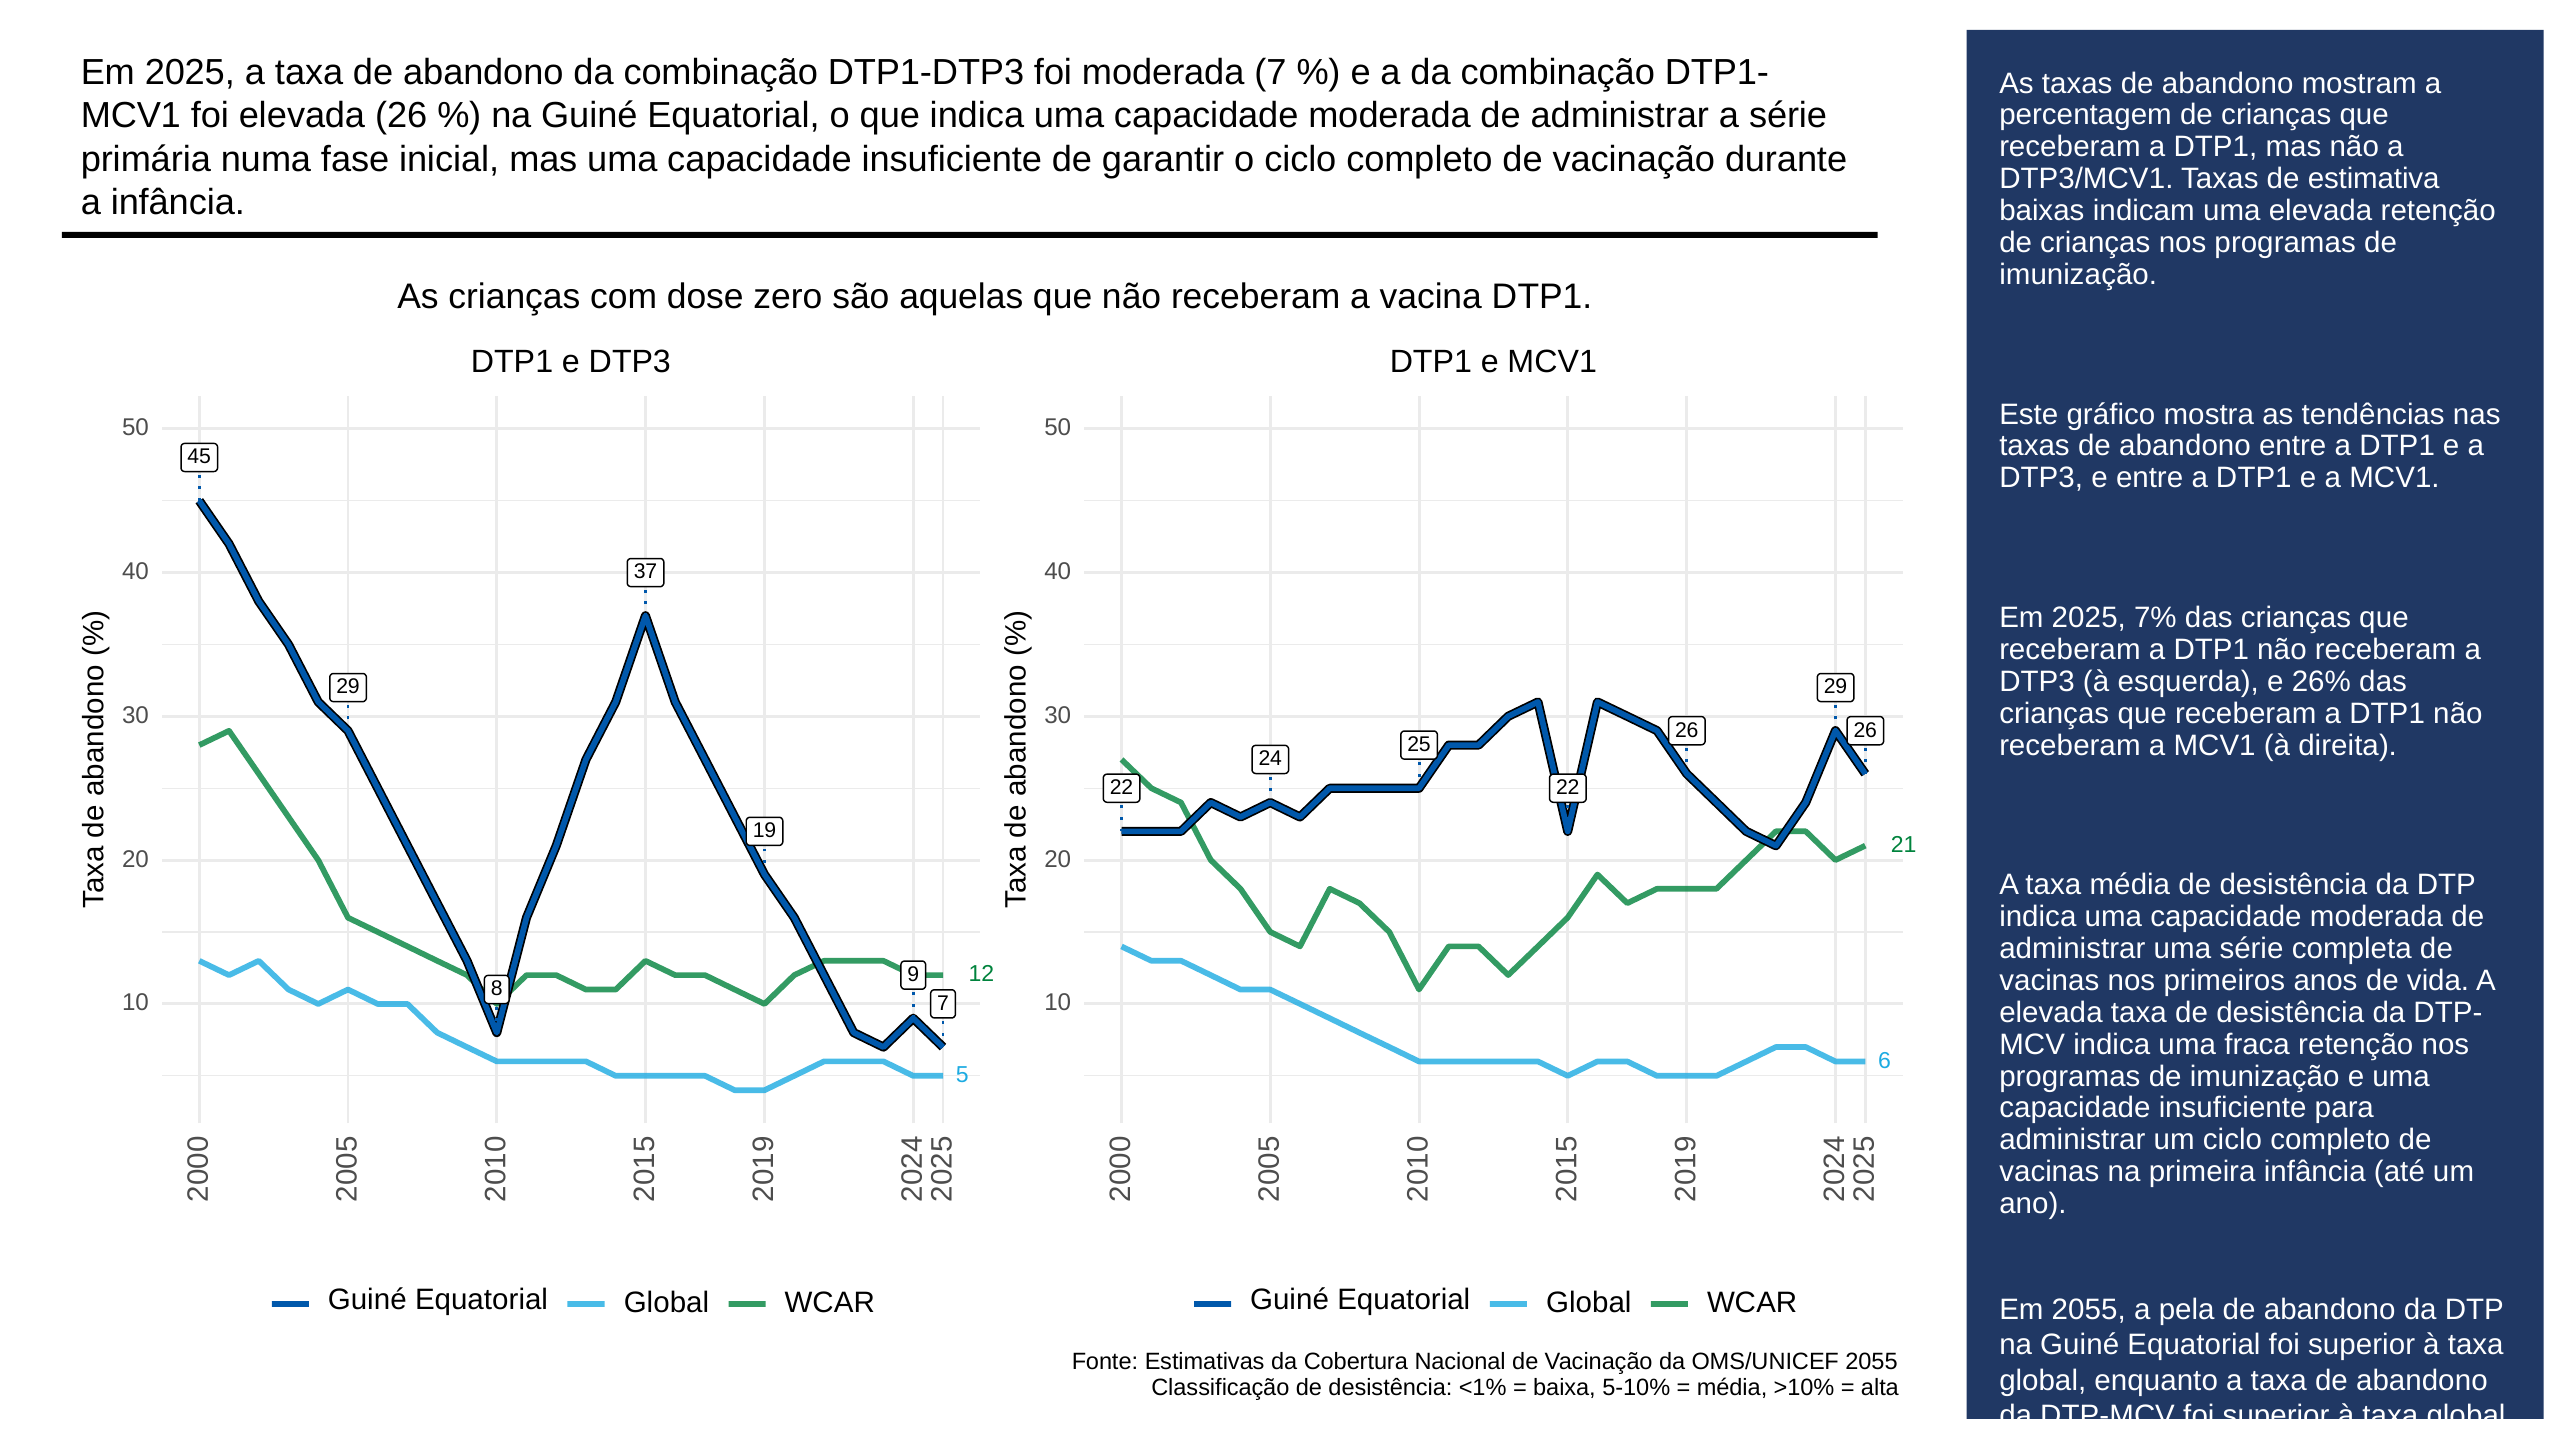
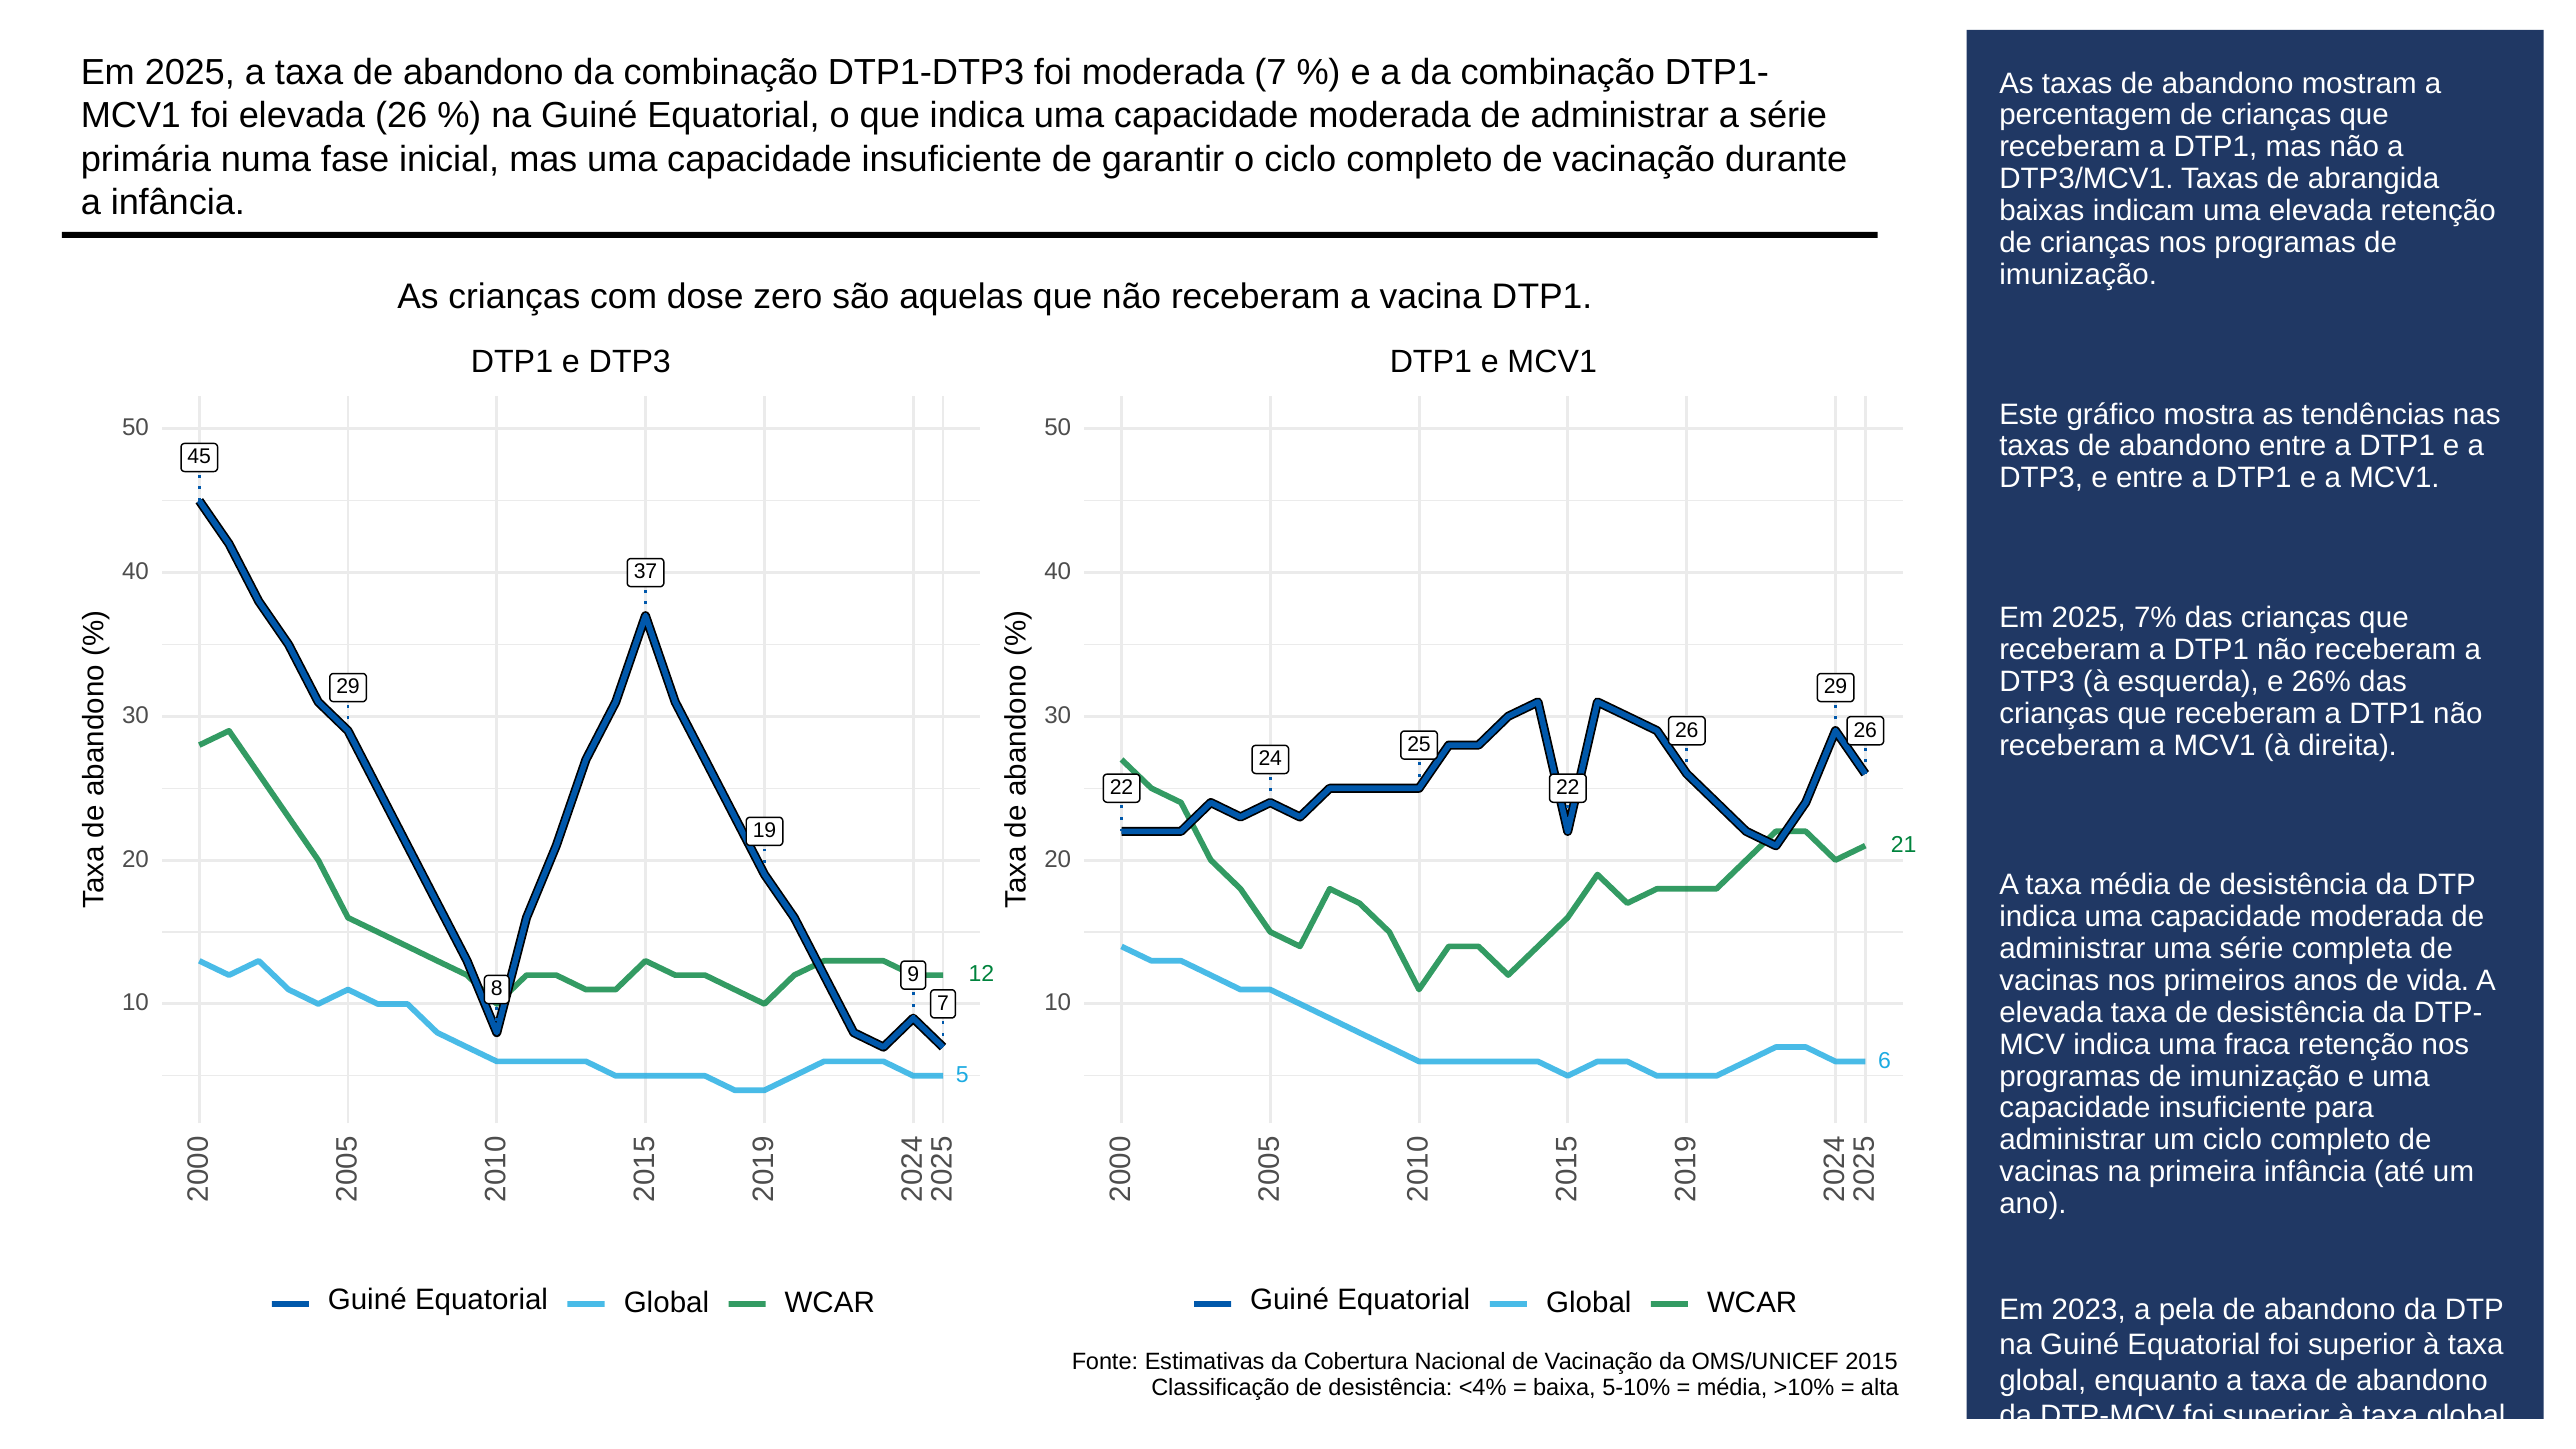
estimativa: estimativa -> abrangida
Em 2055: 2055 -> 2023
OMS/UNICEF 2055: 2055 -> 2015
<1%: <1% -> <4%
